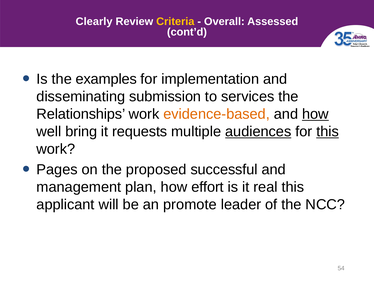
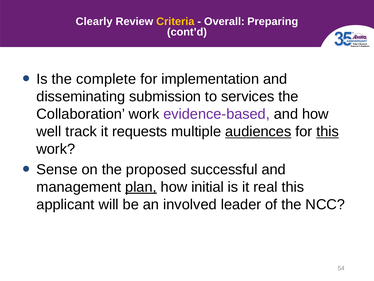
Assessed: Assessed -> Preparing
examples: examples -> complete
Relationships: Relationships -> Collaboration
evidence-based colour: orange -> purple
how at (315, 114) underline: present -> none
bring: bring -> track
Pages: Pages -> Sense
plan underline: none -> present
effort: effort -> initial
promote: promote -> involved
